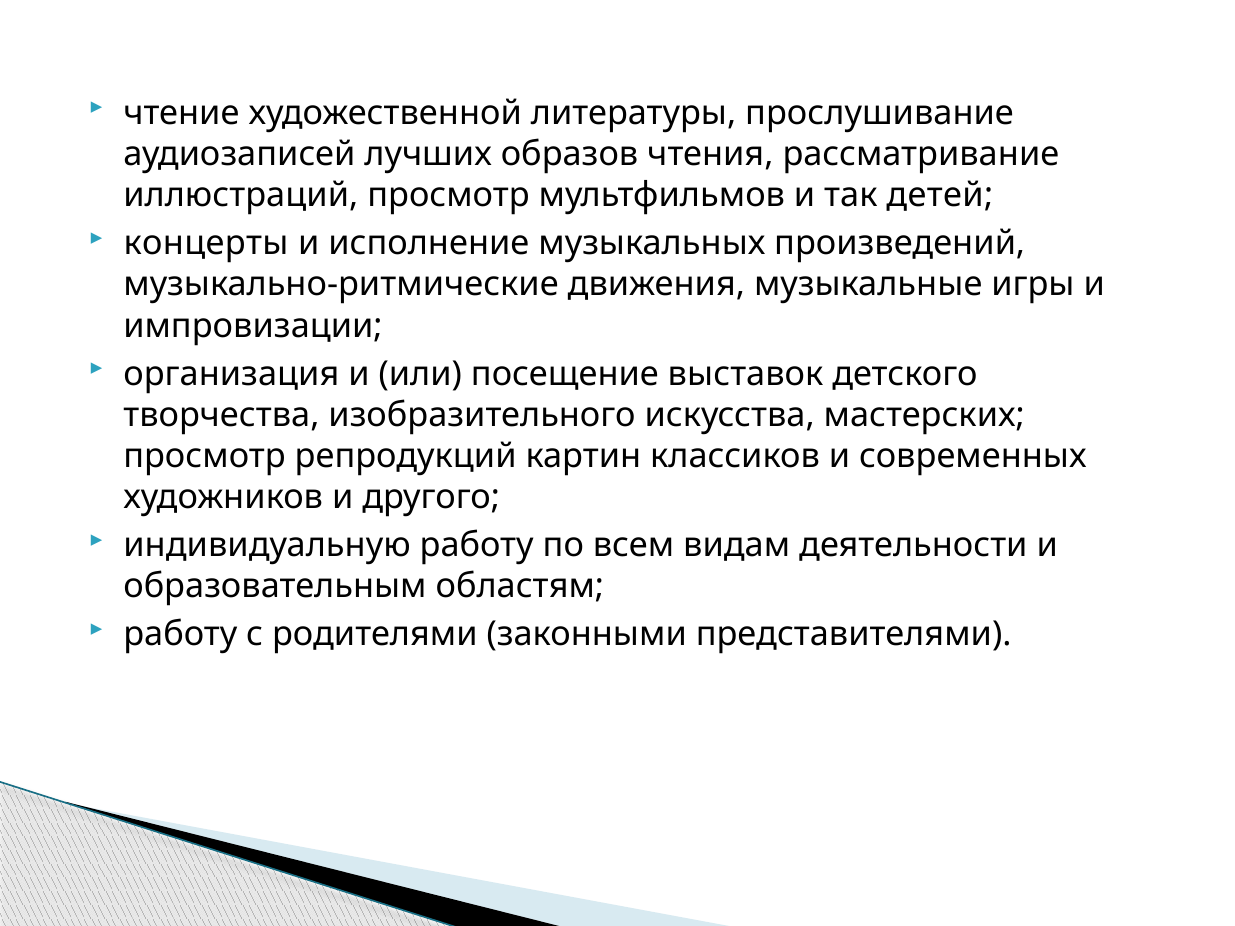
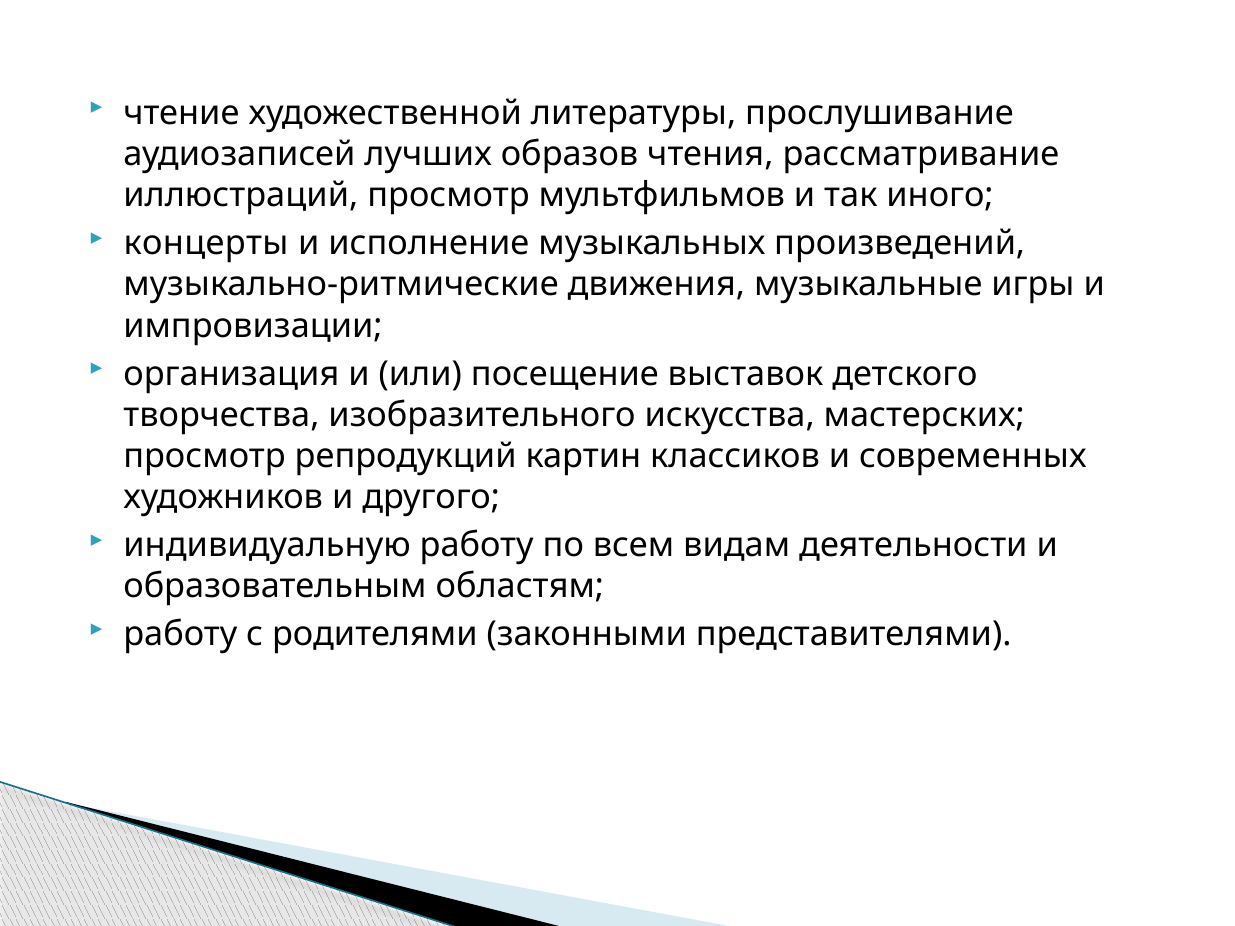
детей: детей -> иного
